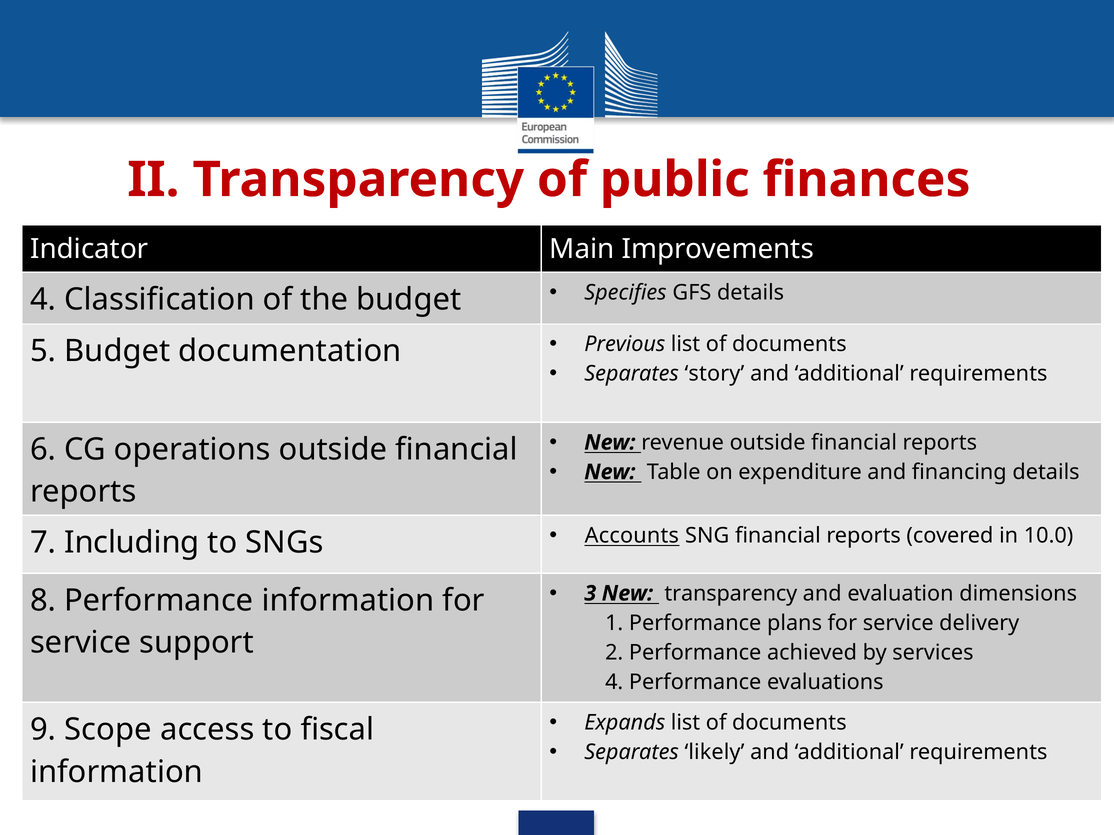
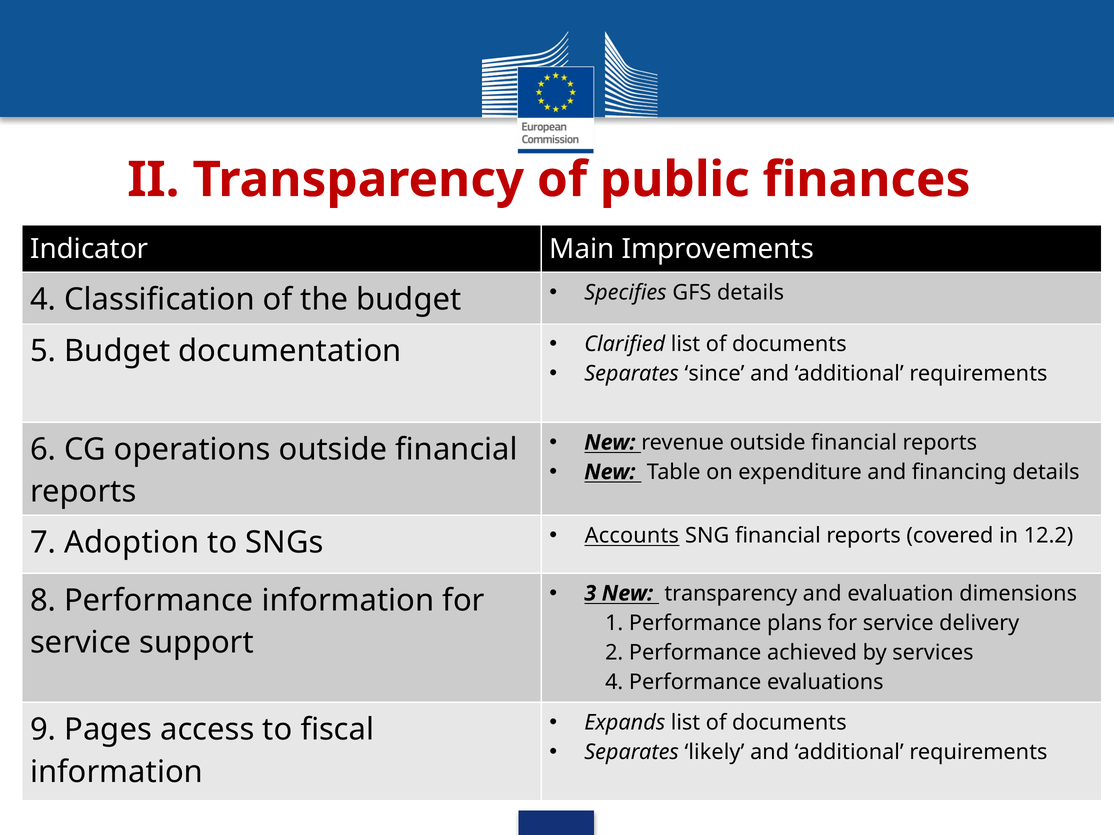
Previous: Previous -> Clarified
story: story -> since
Including: Including -> Adoption
10.0: 10.0 -> 12.2
Scope: Scope -> Pages
